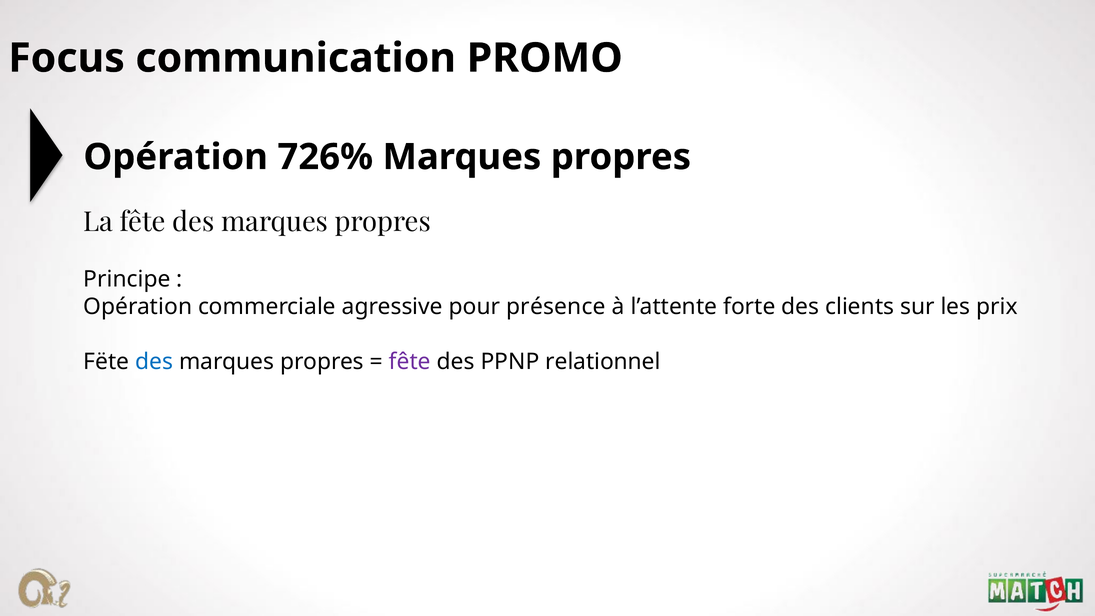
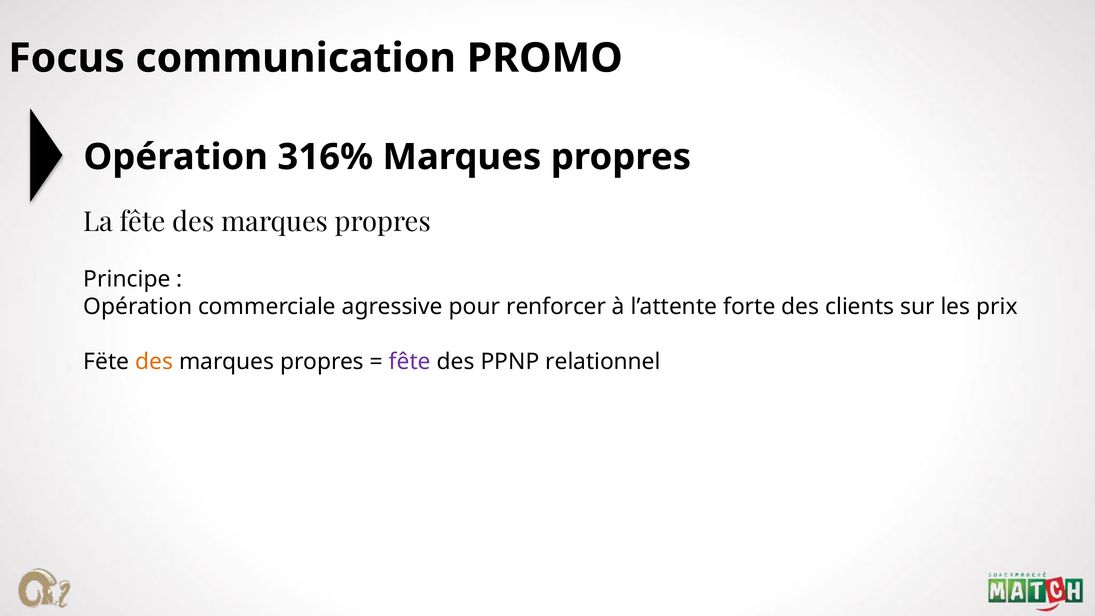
726%: 726% -> 316%
présence: présence -> renforcer
des at (154, 361) colour: blue -> orange
